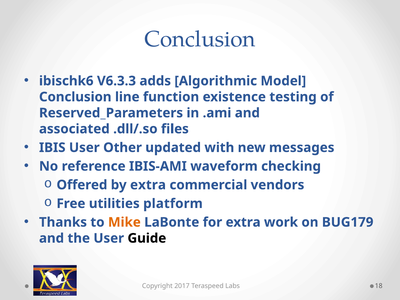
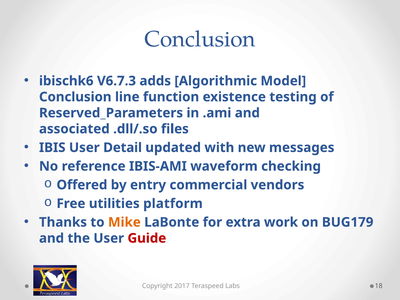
V6.3.3: V6.3.3 -> V6.7.3
Other: Other -> Detail
by extra: extra -> entry
Guide colour: black -> red
